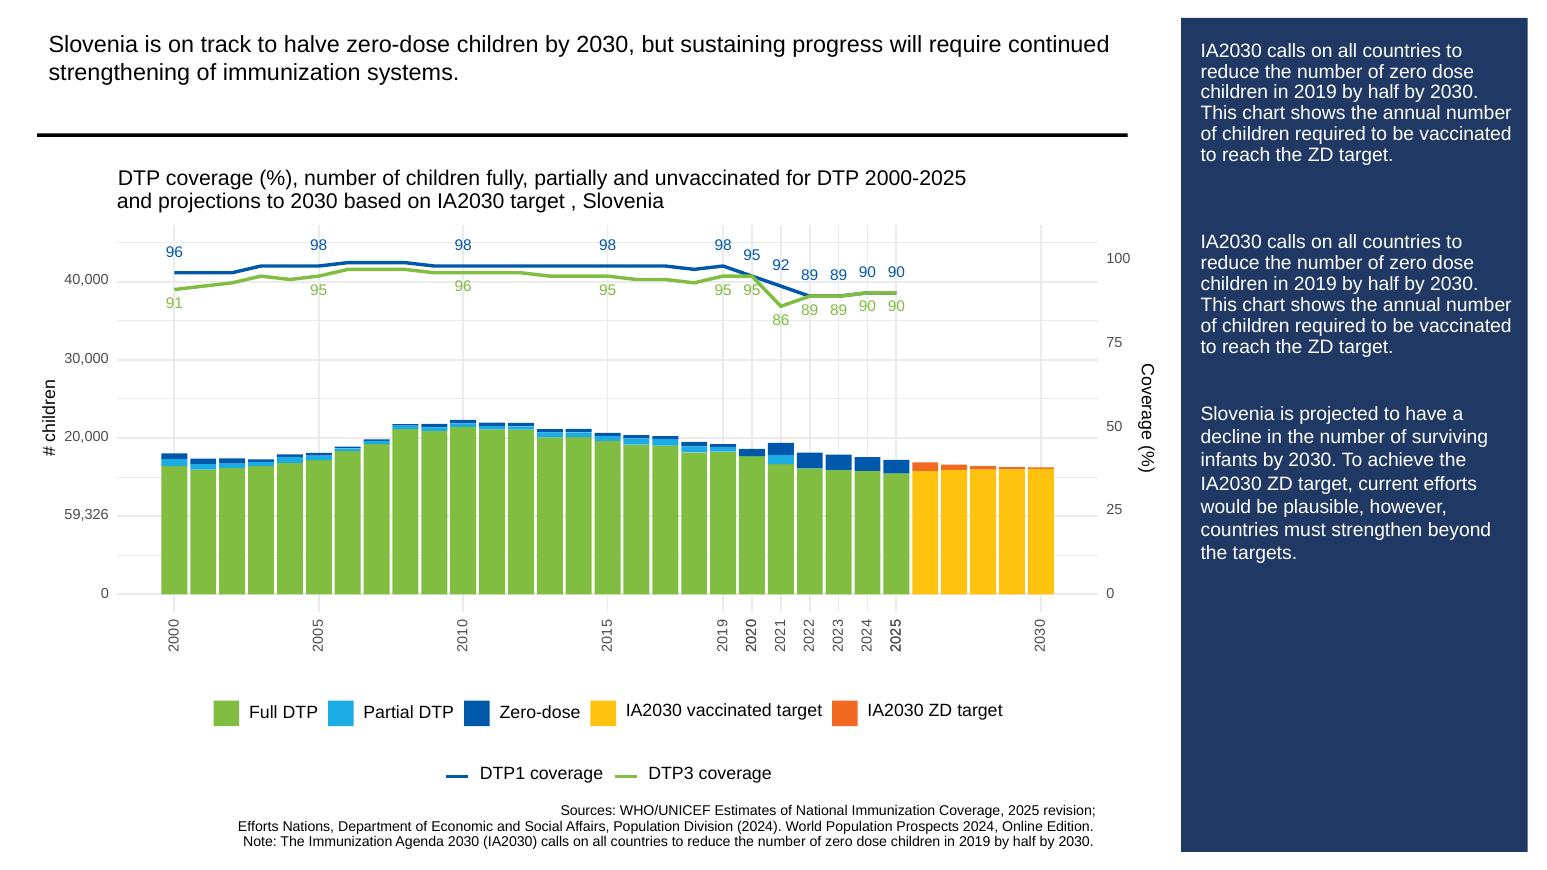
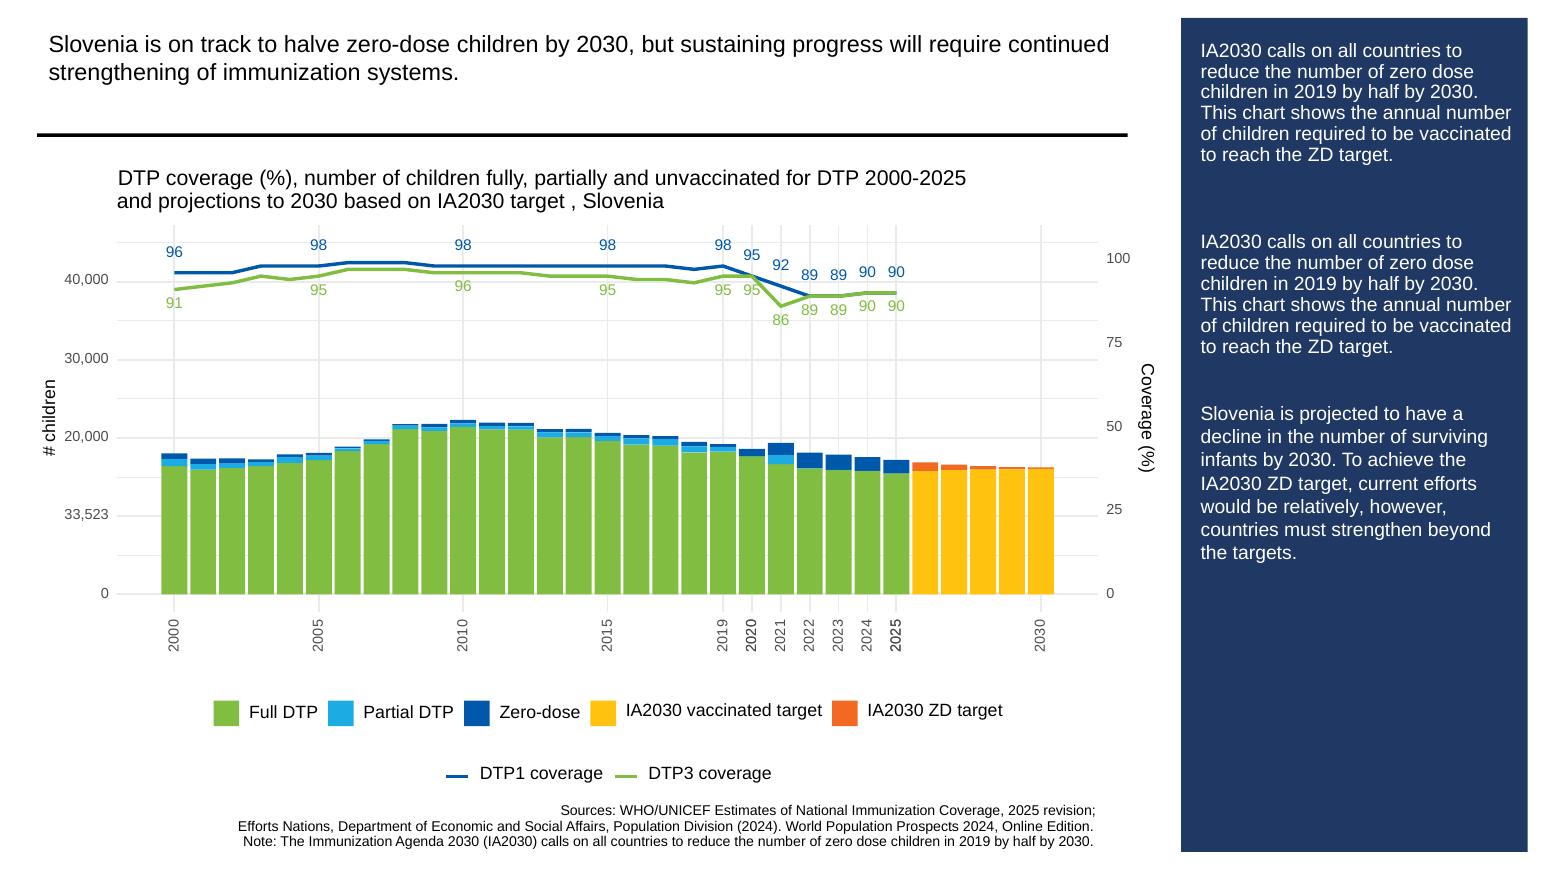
plausible: plausible -> relatively
59,326: 59,326 -> 33,523
